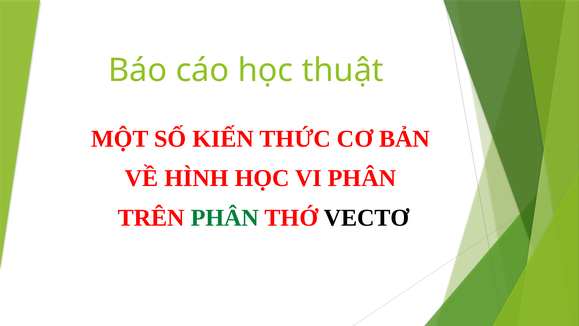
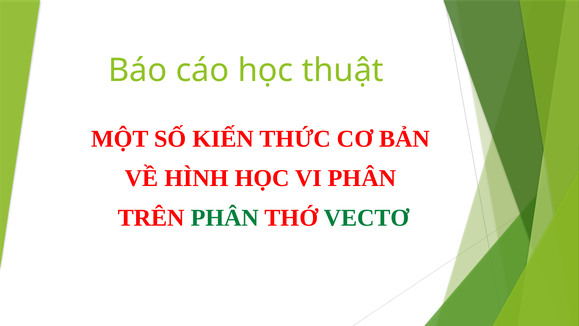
VECTƠ colour: black -> green
